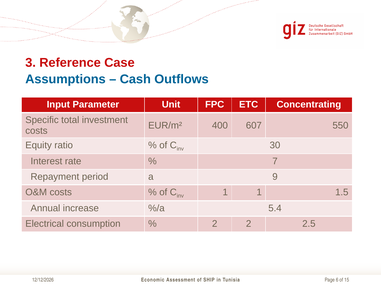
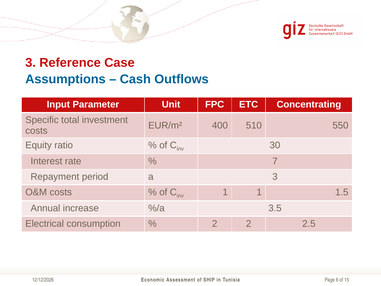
607: 607 -> 510
a 9: 9 -> 3
5.4: 5.4 -> 3.5
